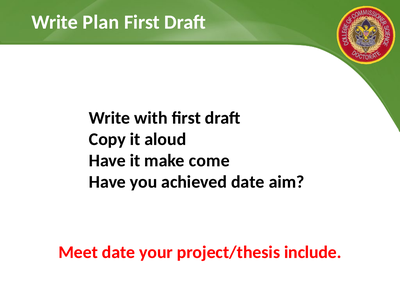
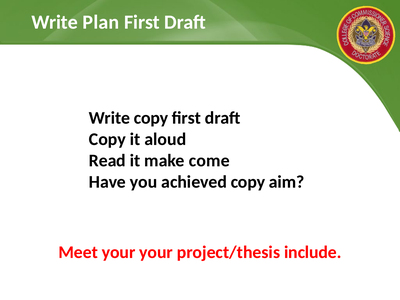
Write with: with -> copy
Have at (107, 161): Have -> Read
achieved date: date -> copy
Meet date: date -> your
